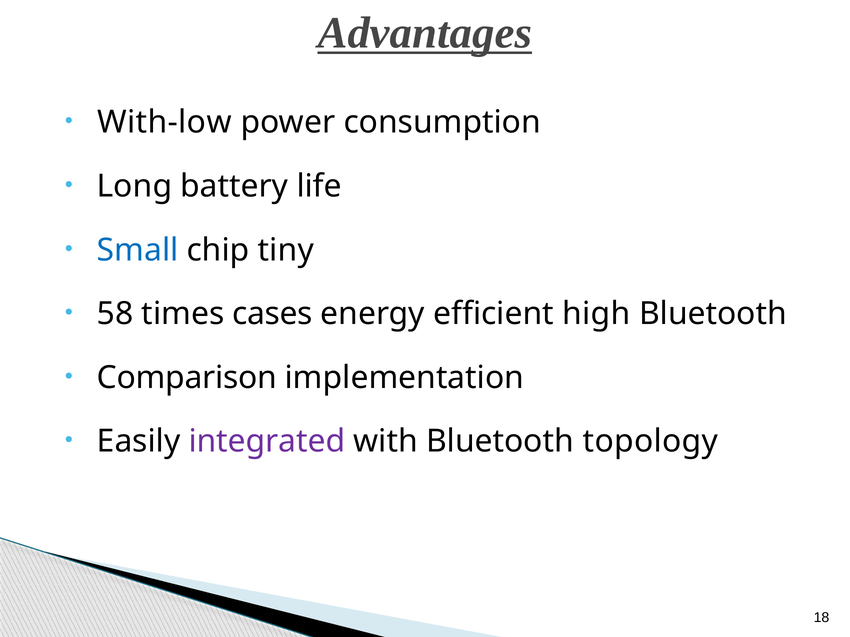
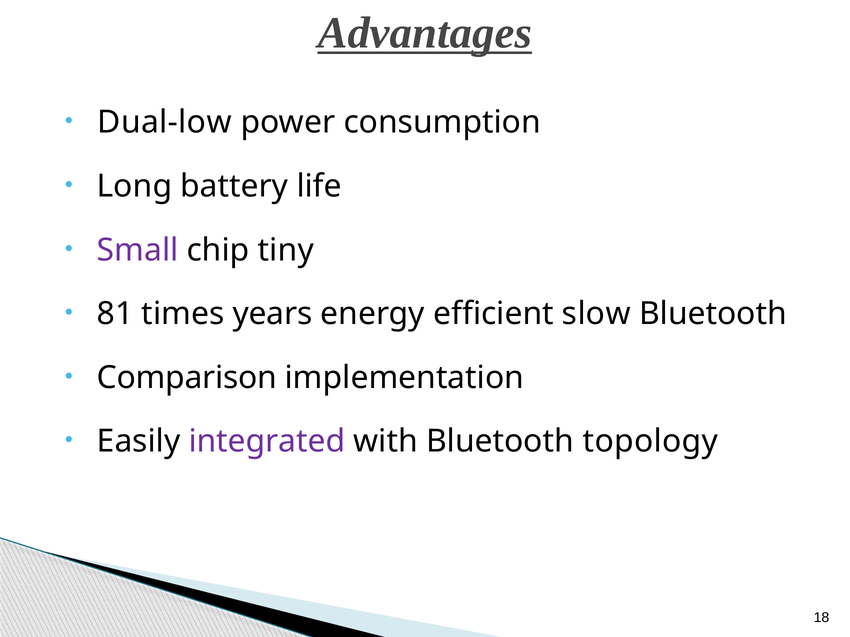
With-low: With-low -> Dual-low
Small colour: blue -> purple
58: 58 -> 81
cases: cases -> years
high: high -> slow
